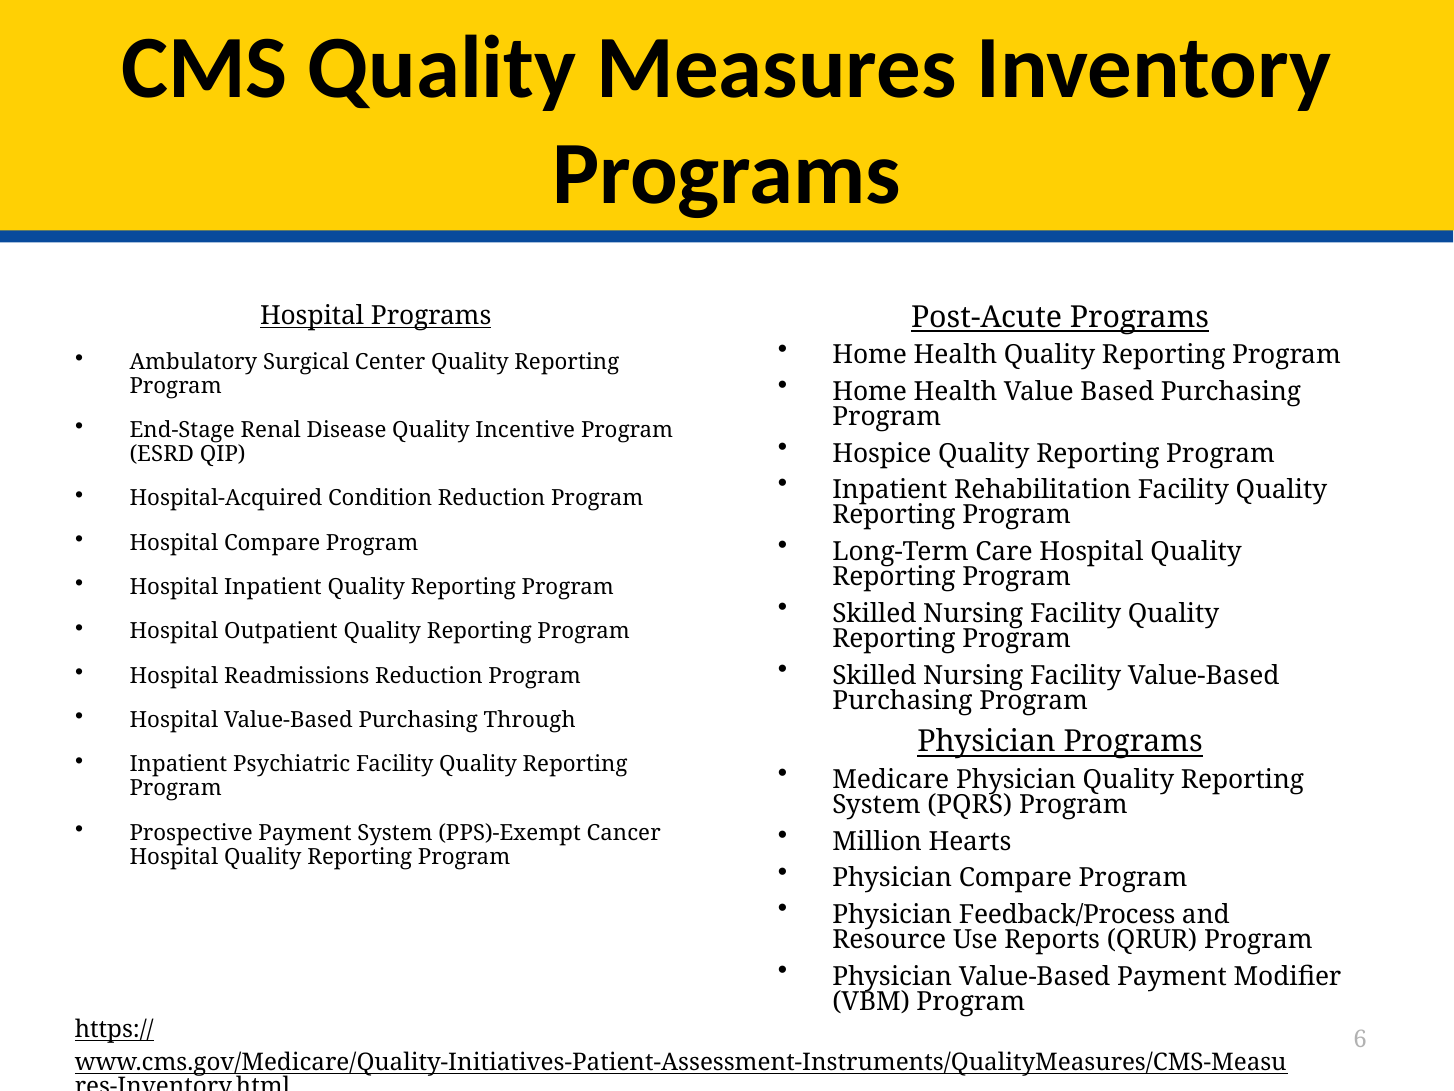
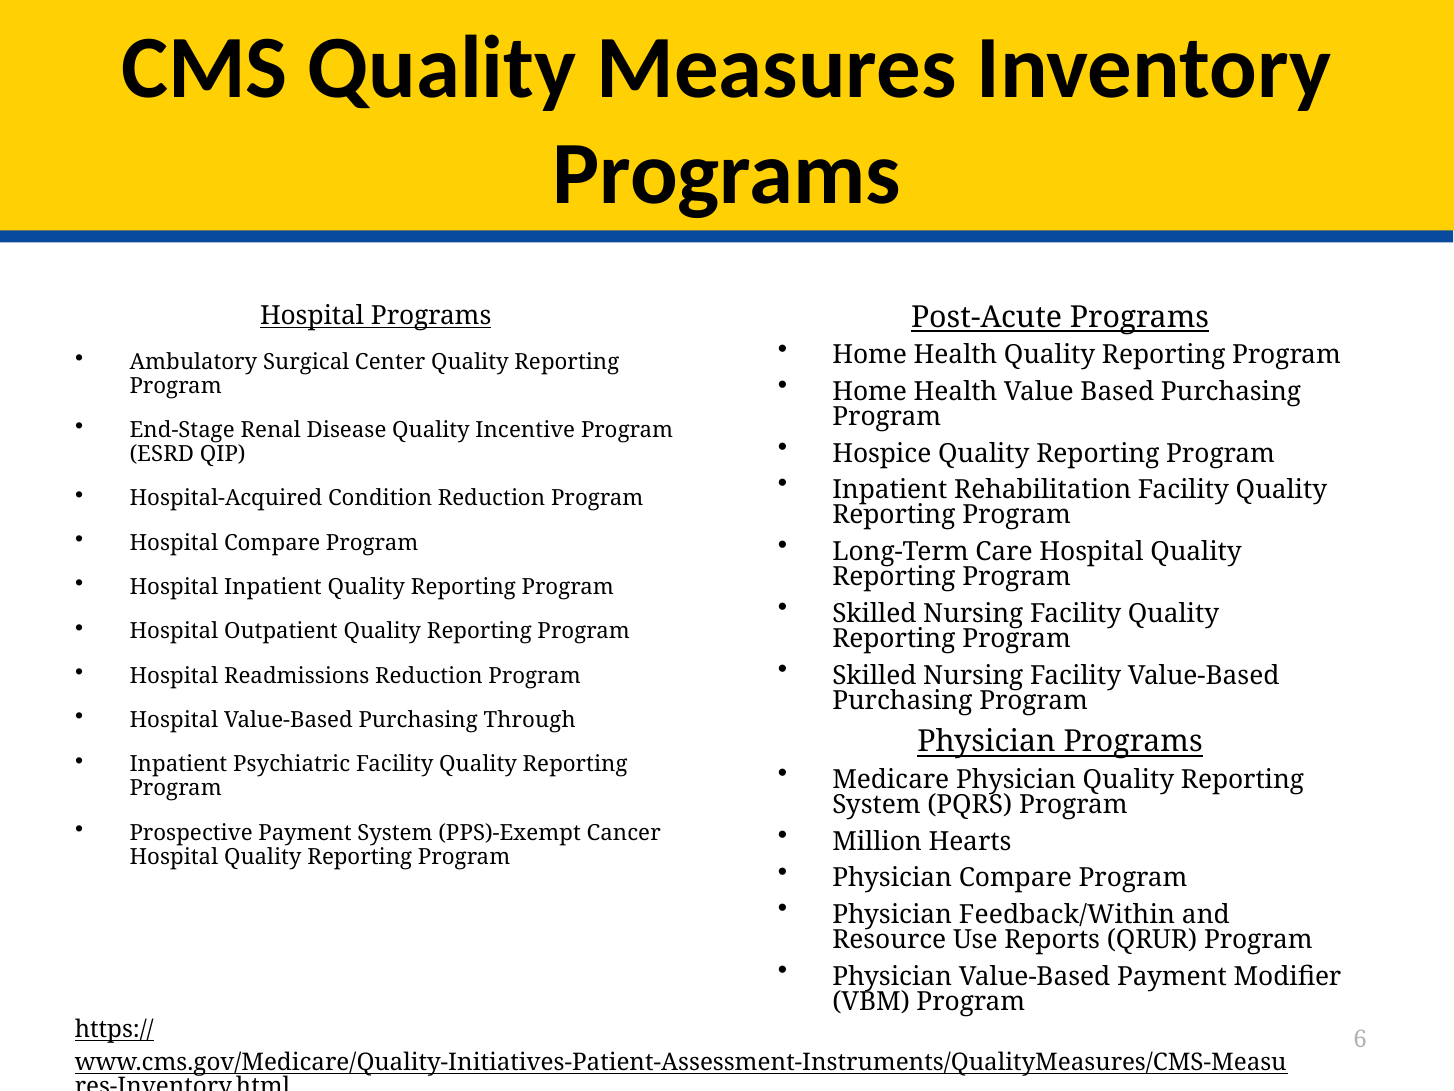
Feedback/Process: Feedback/Process -> Feedback/Within
